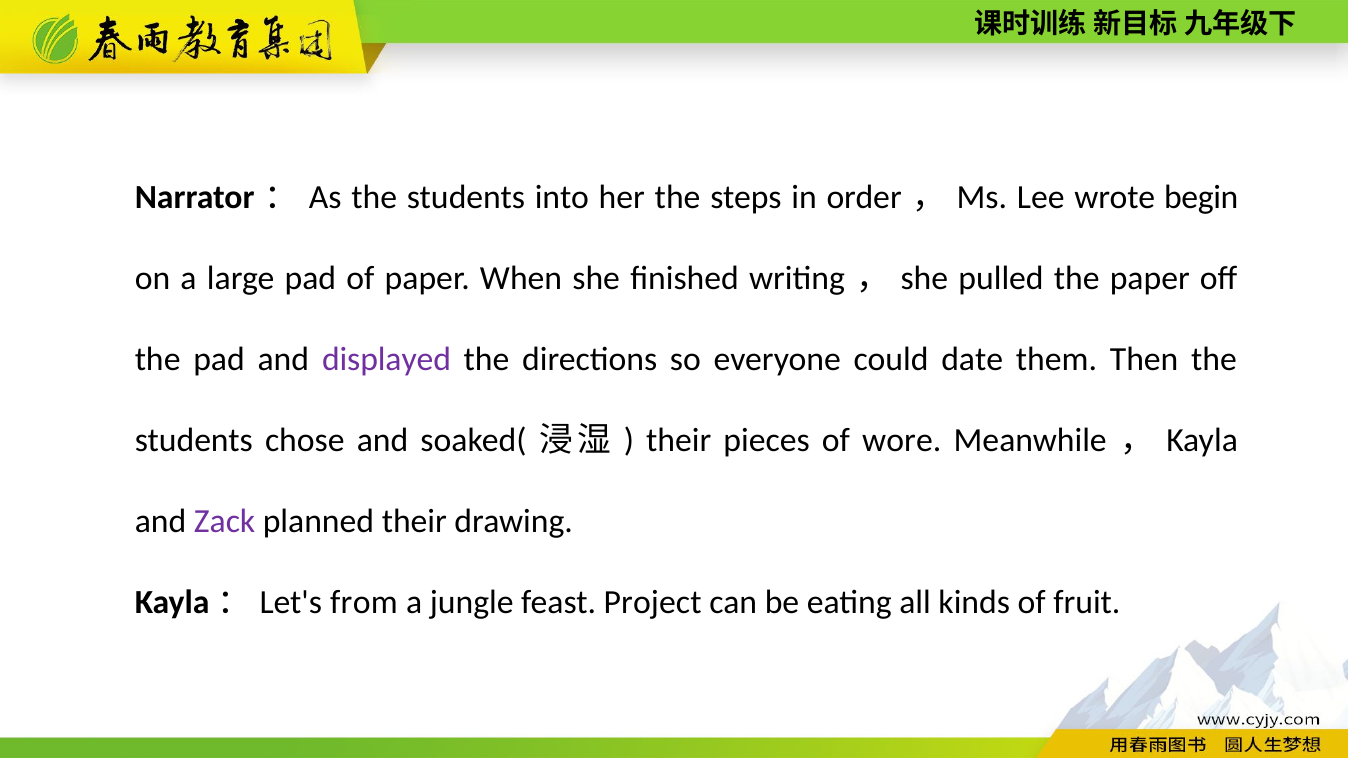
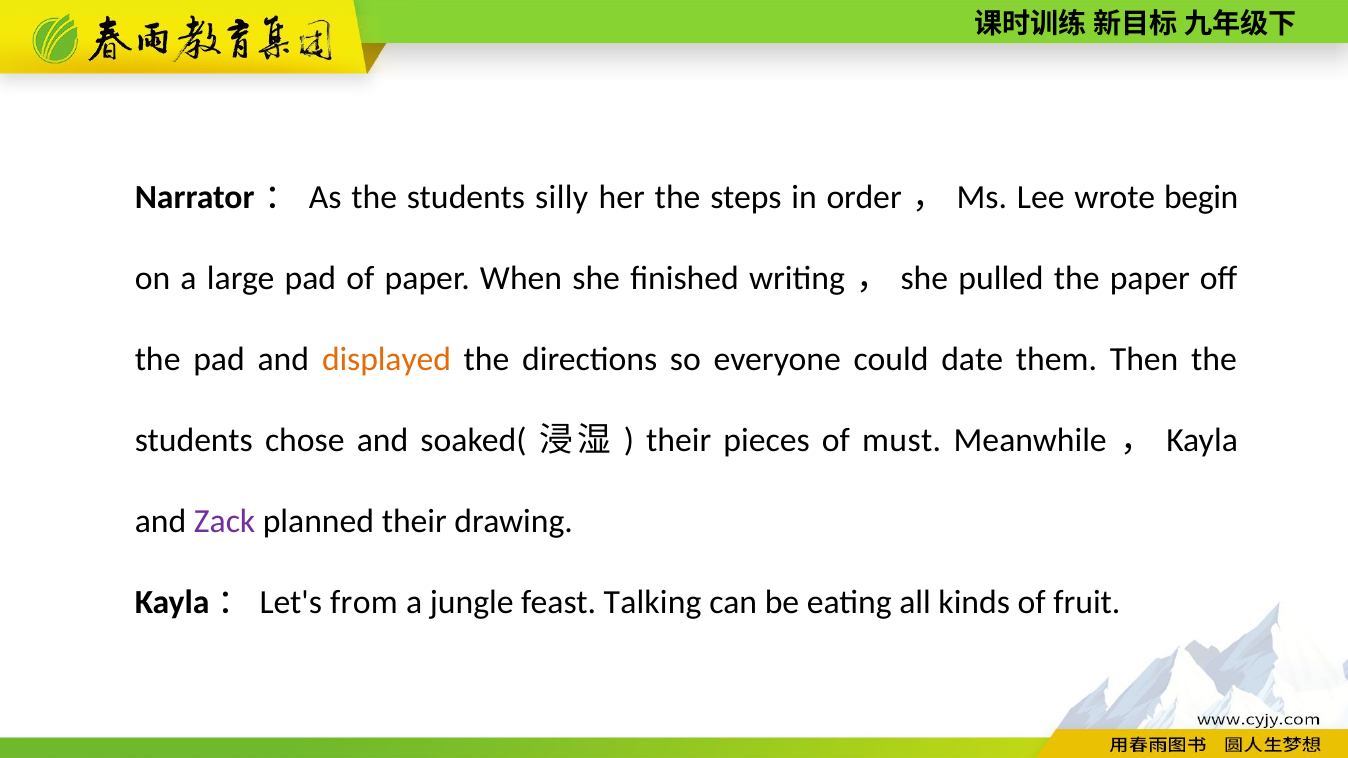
into: into -> silly
displayed colour: purple -> orange
wore: wore -> must
Project: Project -> Talking
